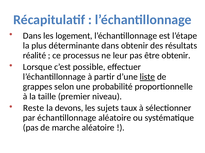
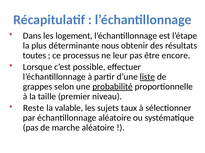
déterminante dans: dans -> nous
réalité: réalité -> toutes
être obtenir: obtenir -> encore
probabilité underline: none -> present
devons: devons -> valable
